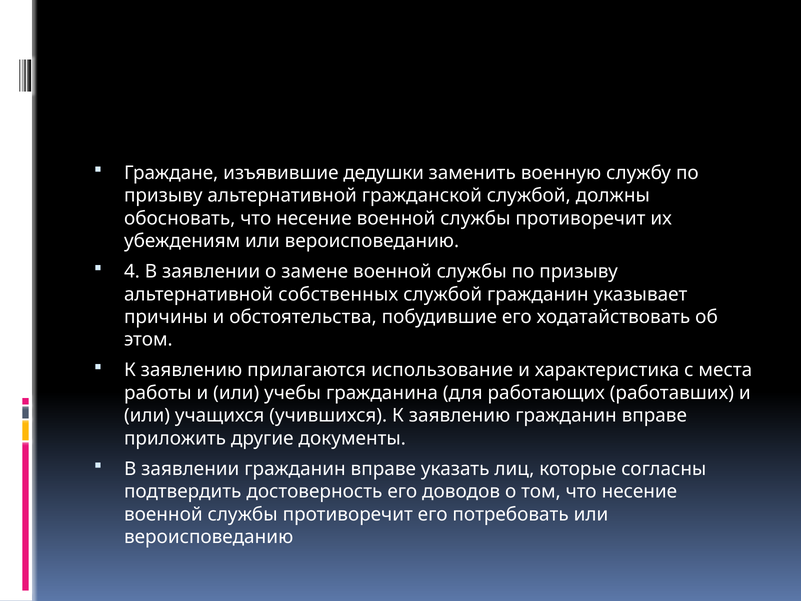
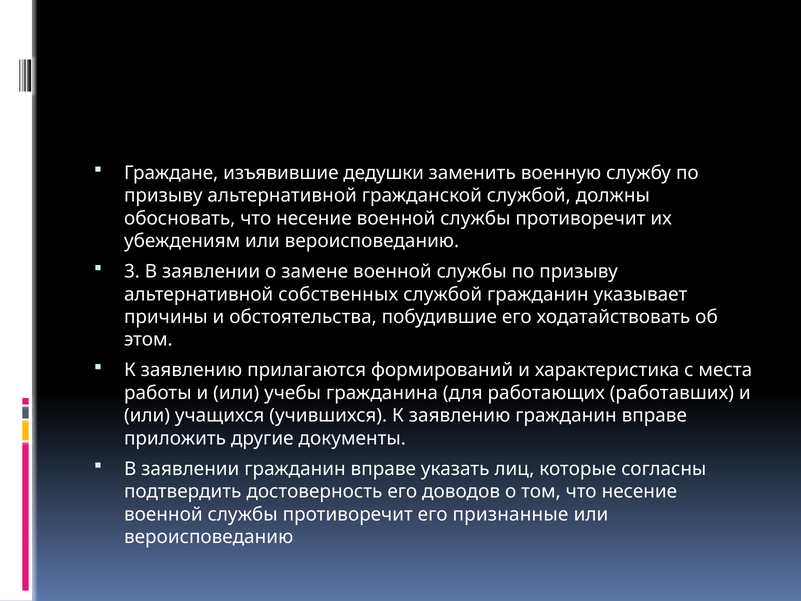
4: 4 -> 3
использование: использование -> формирований
потребовать: потребовать -> признанные
